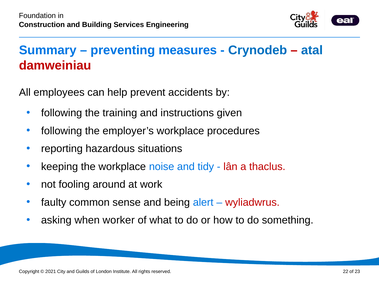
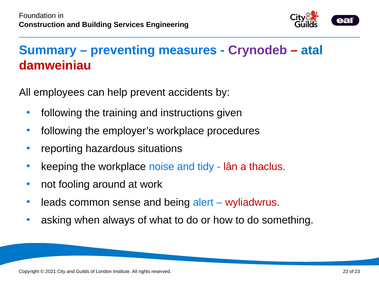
Crynodeb colour: blue -> purple
faulty: faulty -> leads
worker: worker -> always
